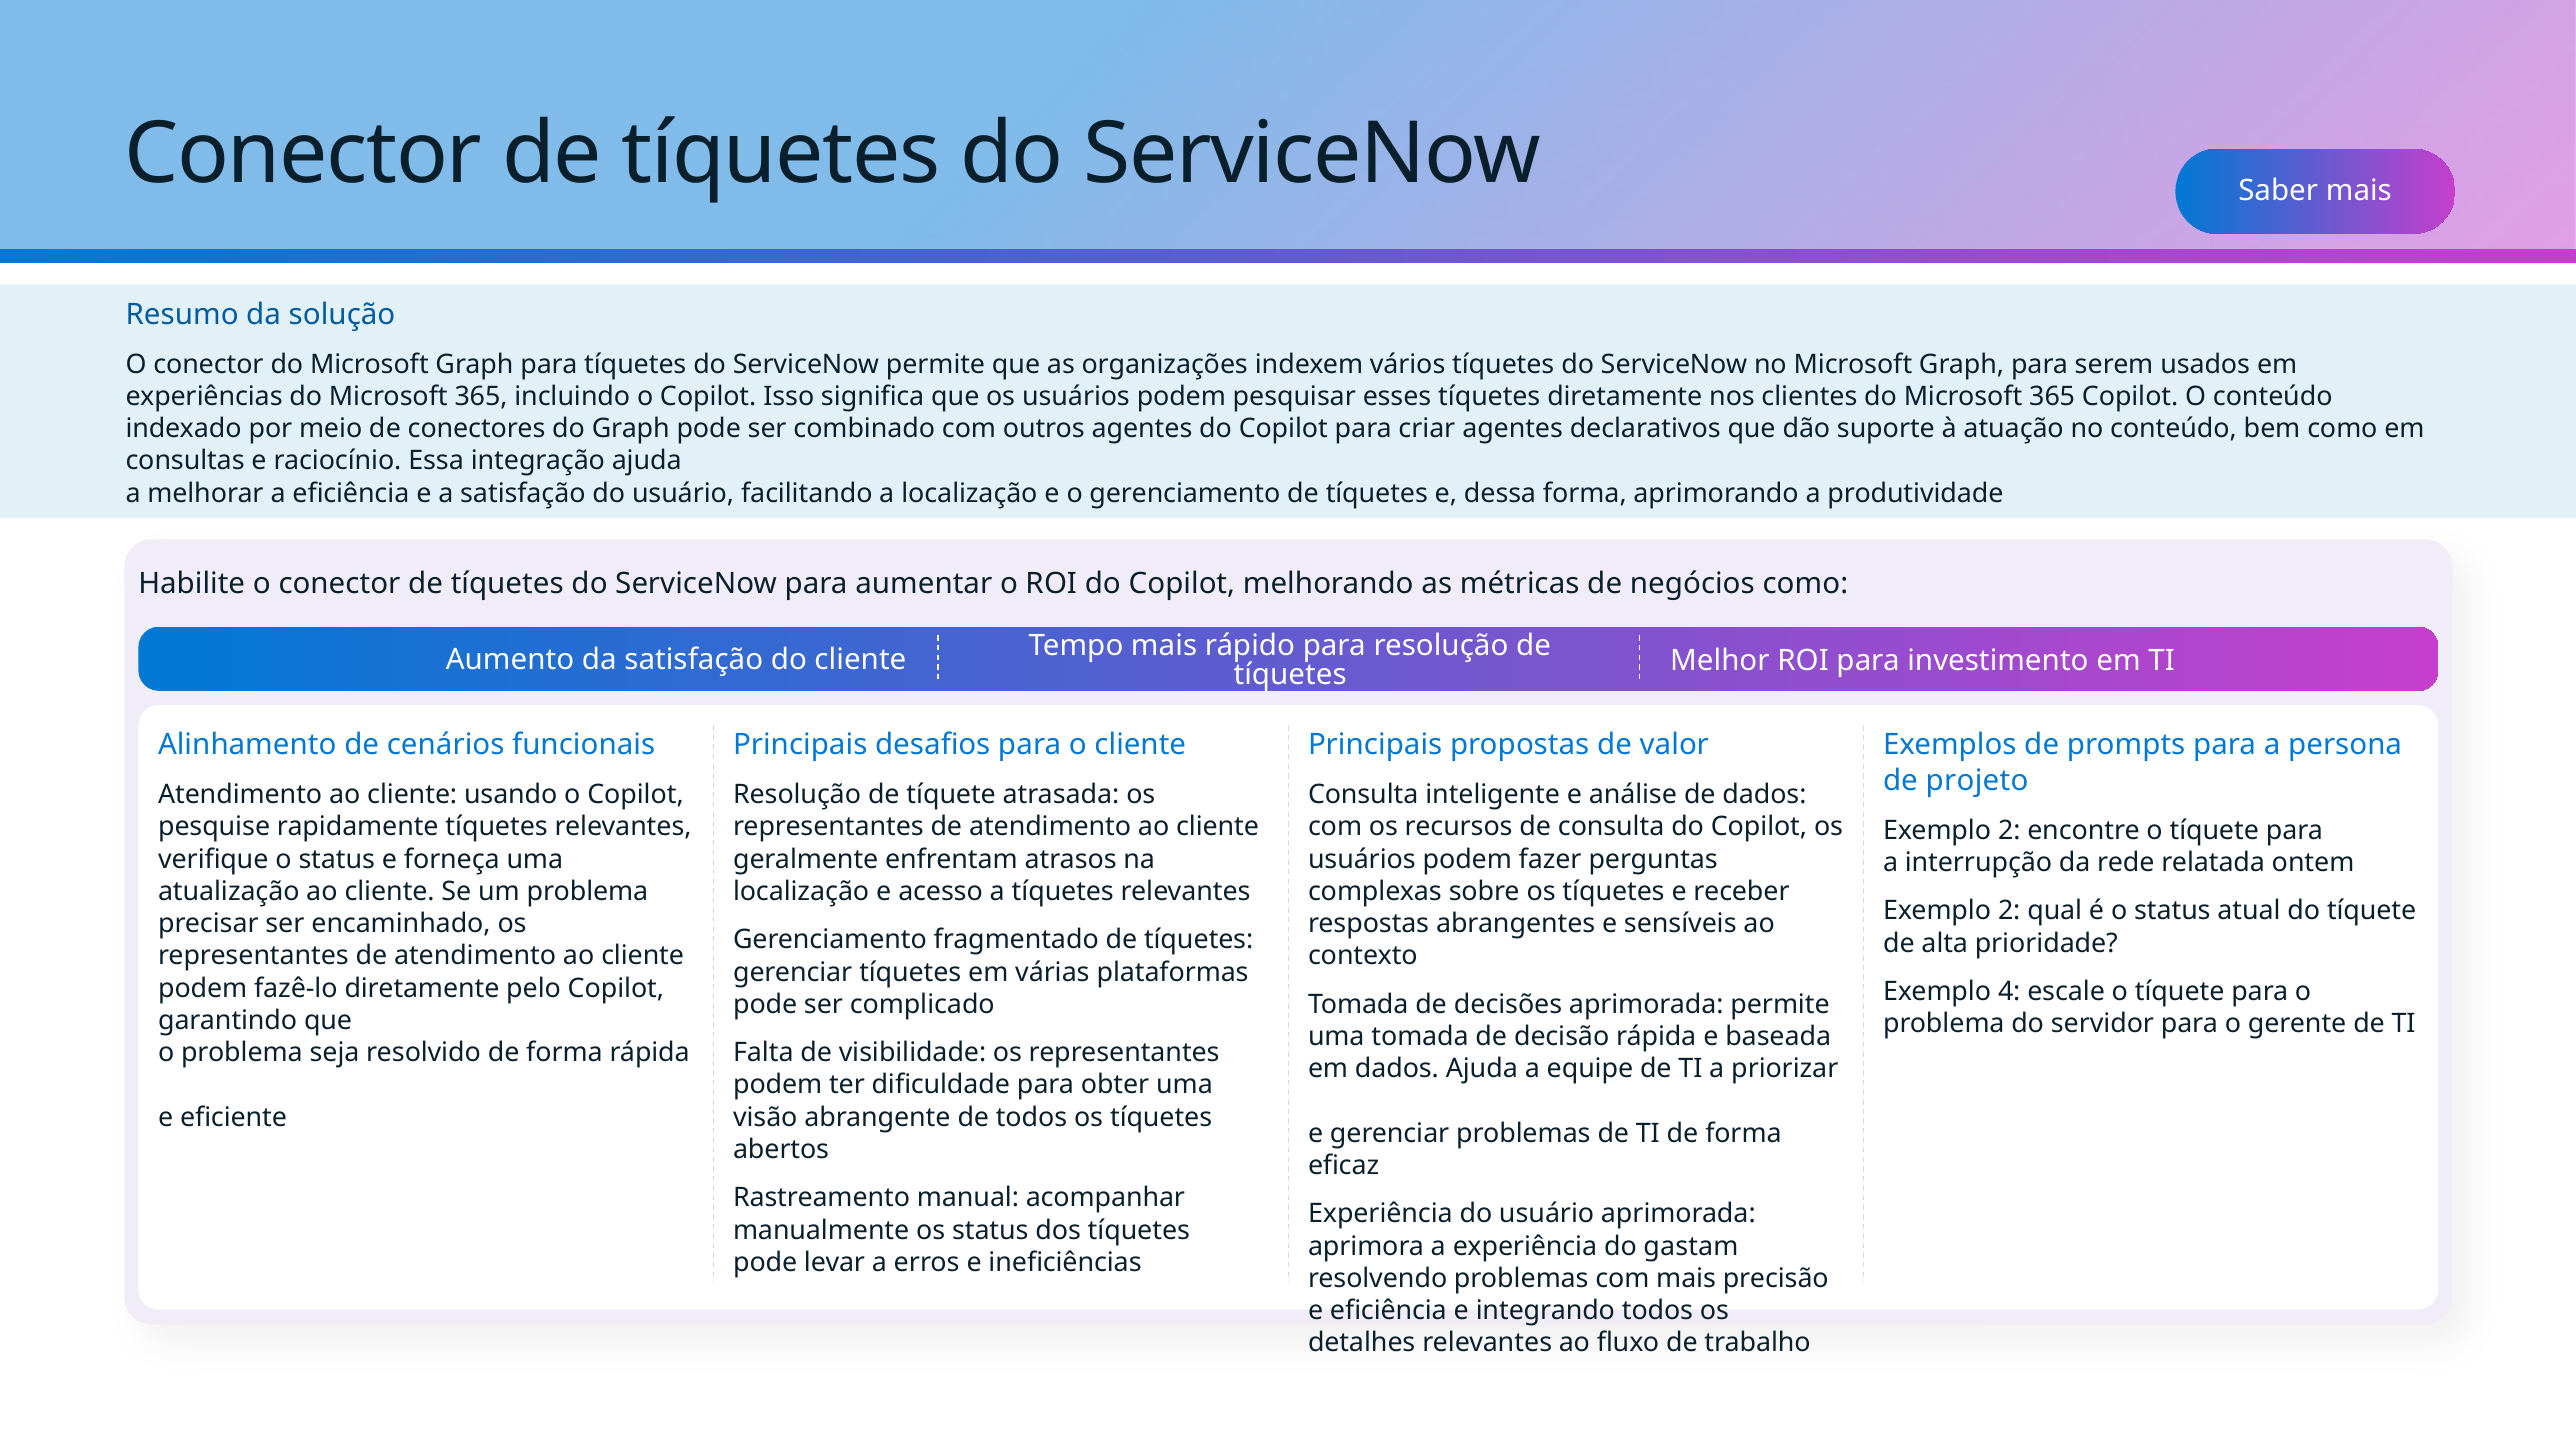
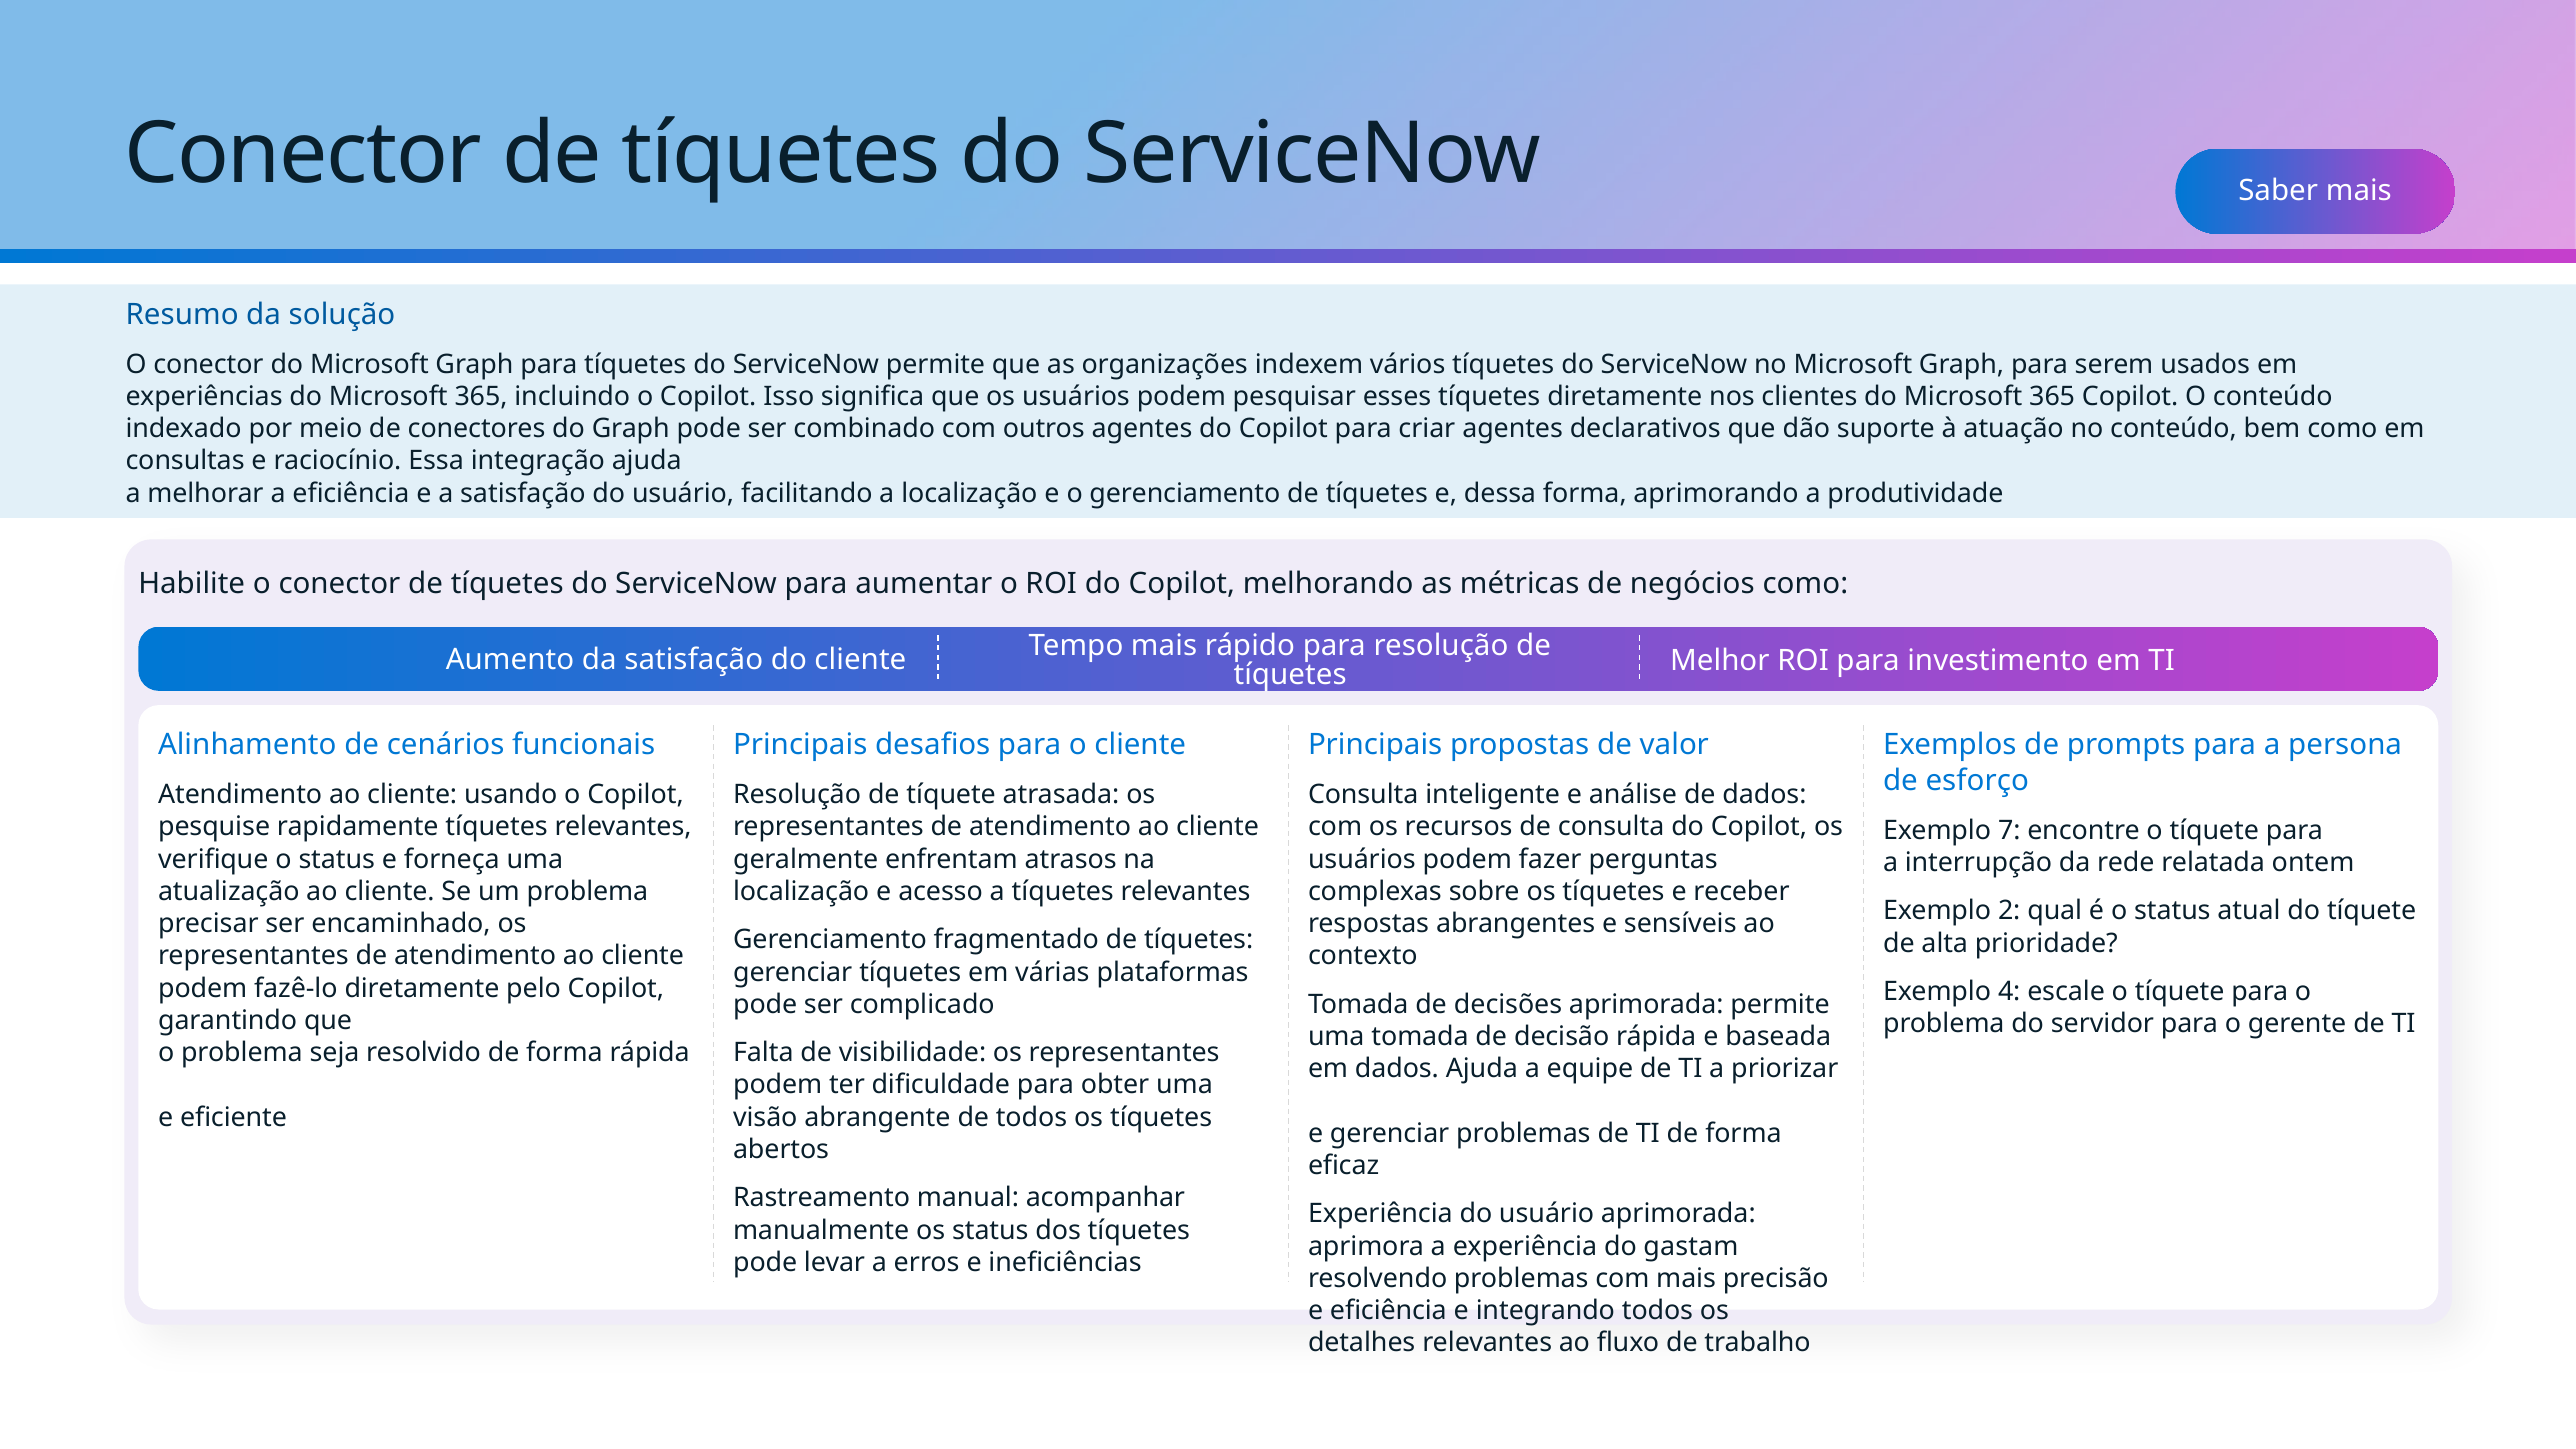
projeto: projeto -> esforço
2 at (2009, 830): 2 -> 7
